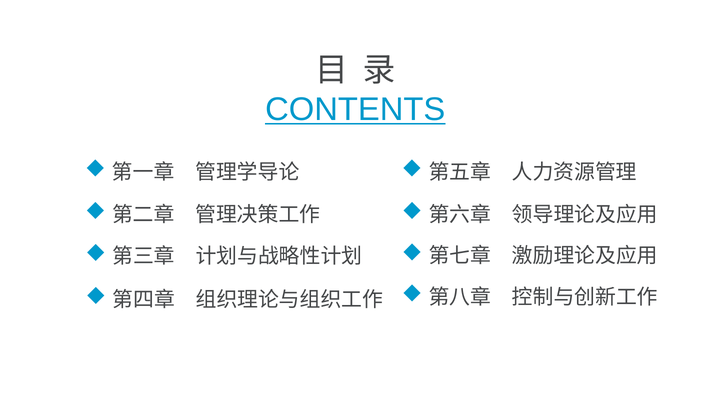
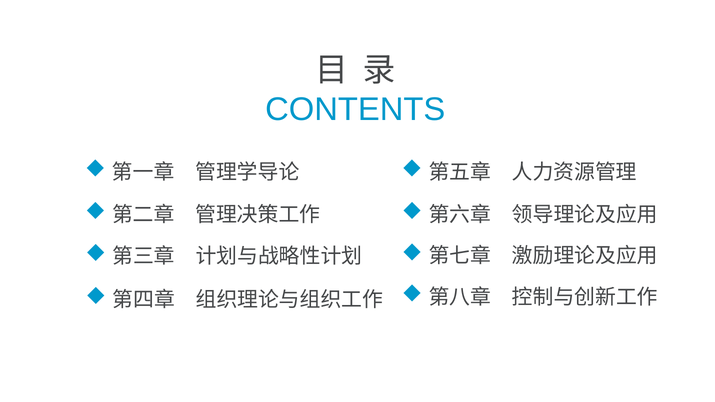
CONTENTS underline: present -> none
